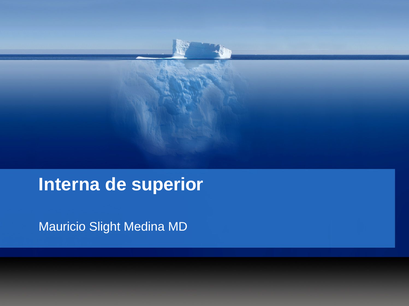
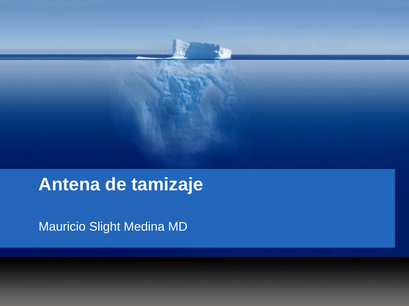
Interna: Interna -> Antena
superior: superior -> tamizaje
